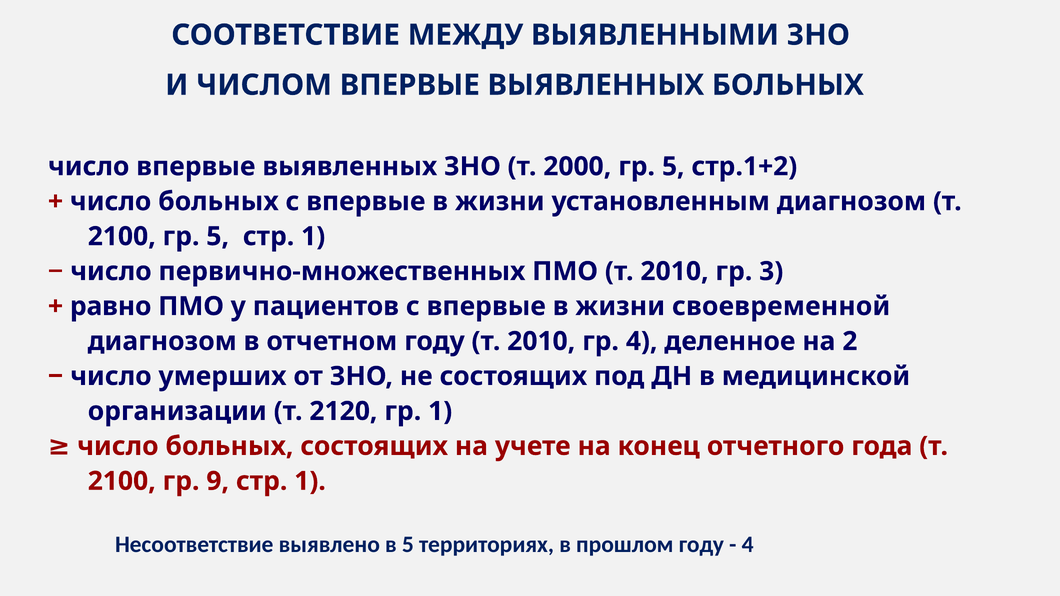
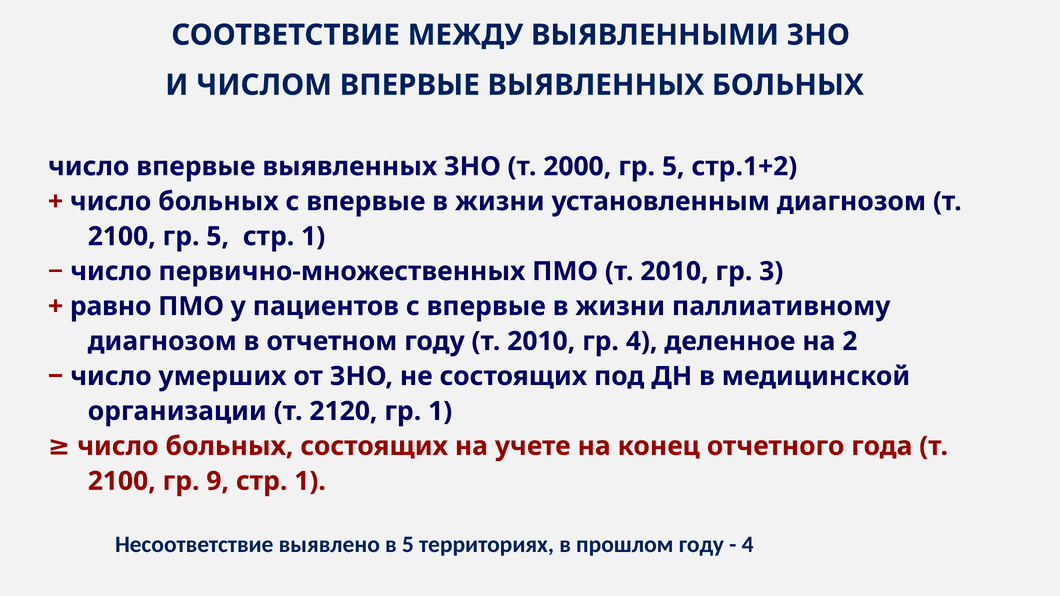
своевременной: своевременной -> паллиативному
